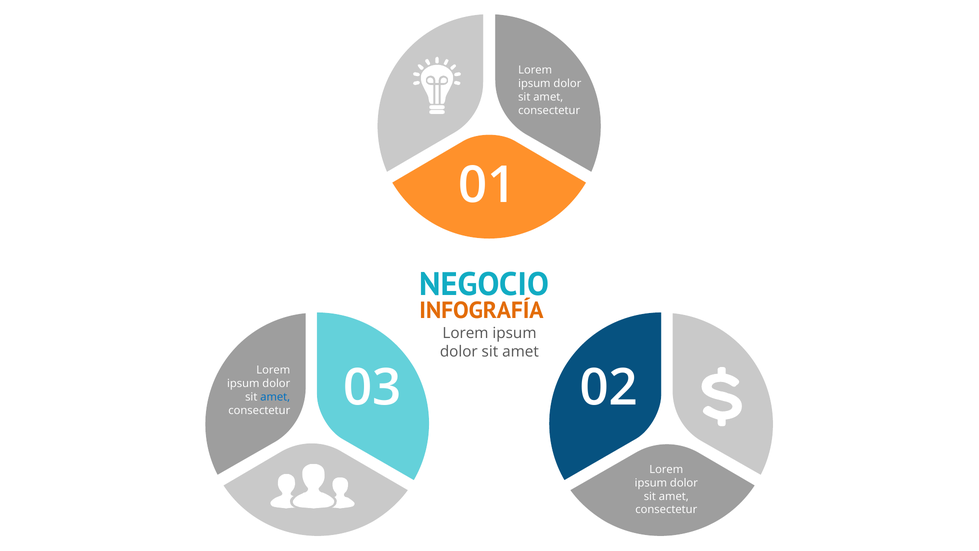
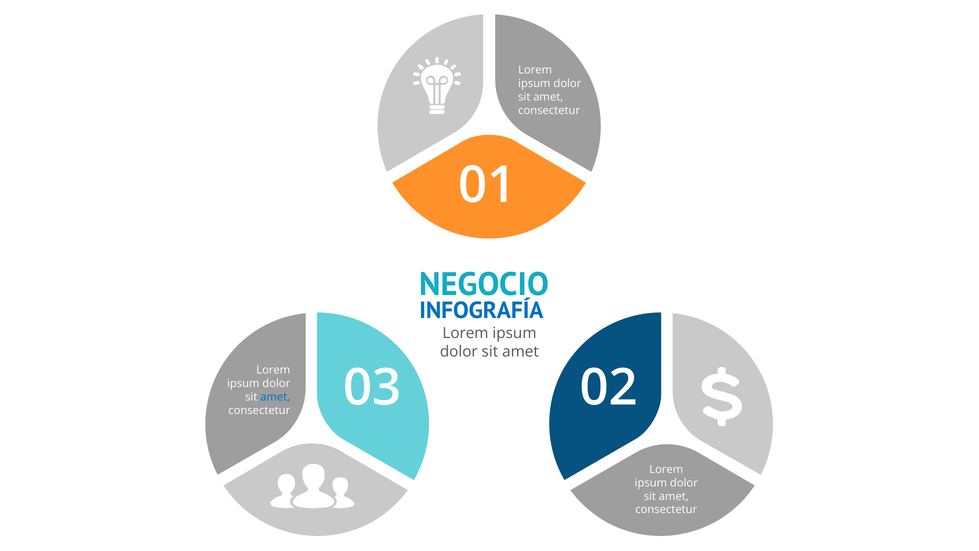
INFOGRAFÍA colour: orange -> blue
